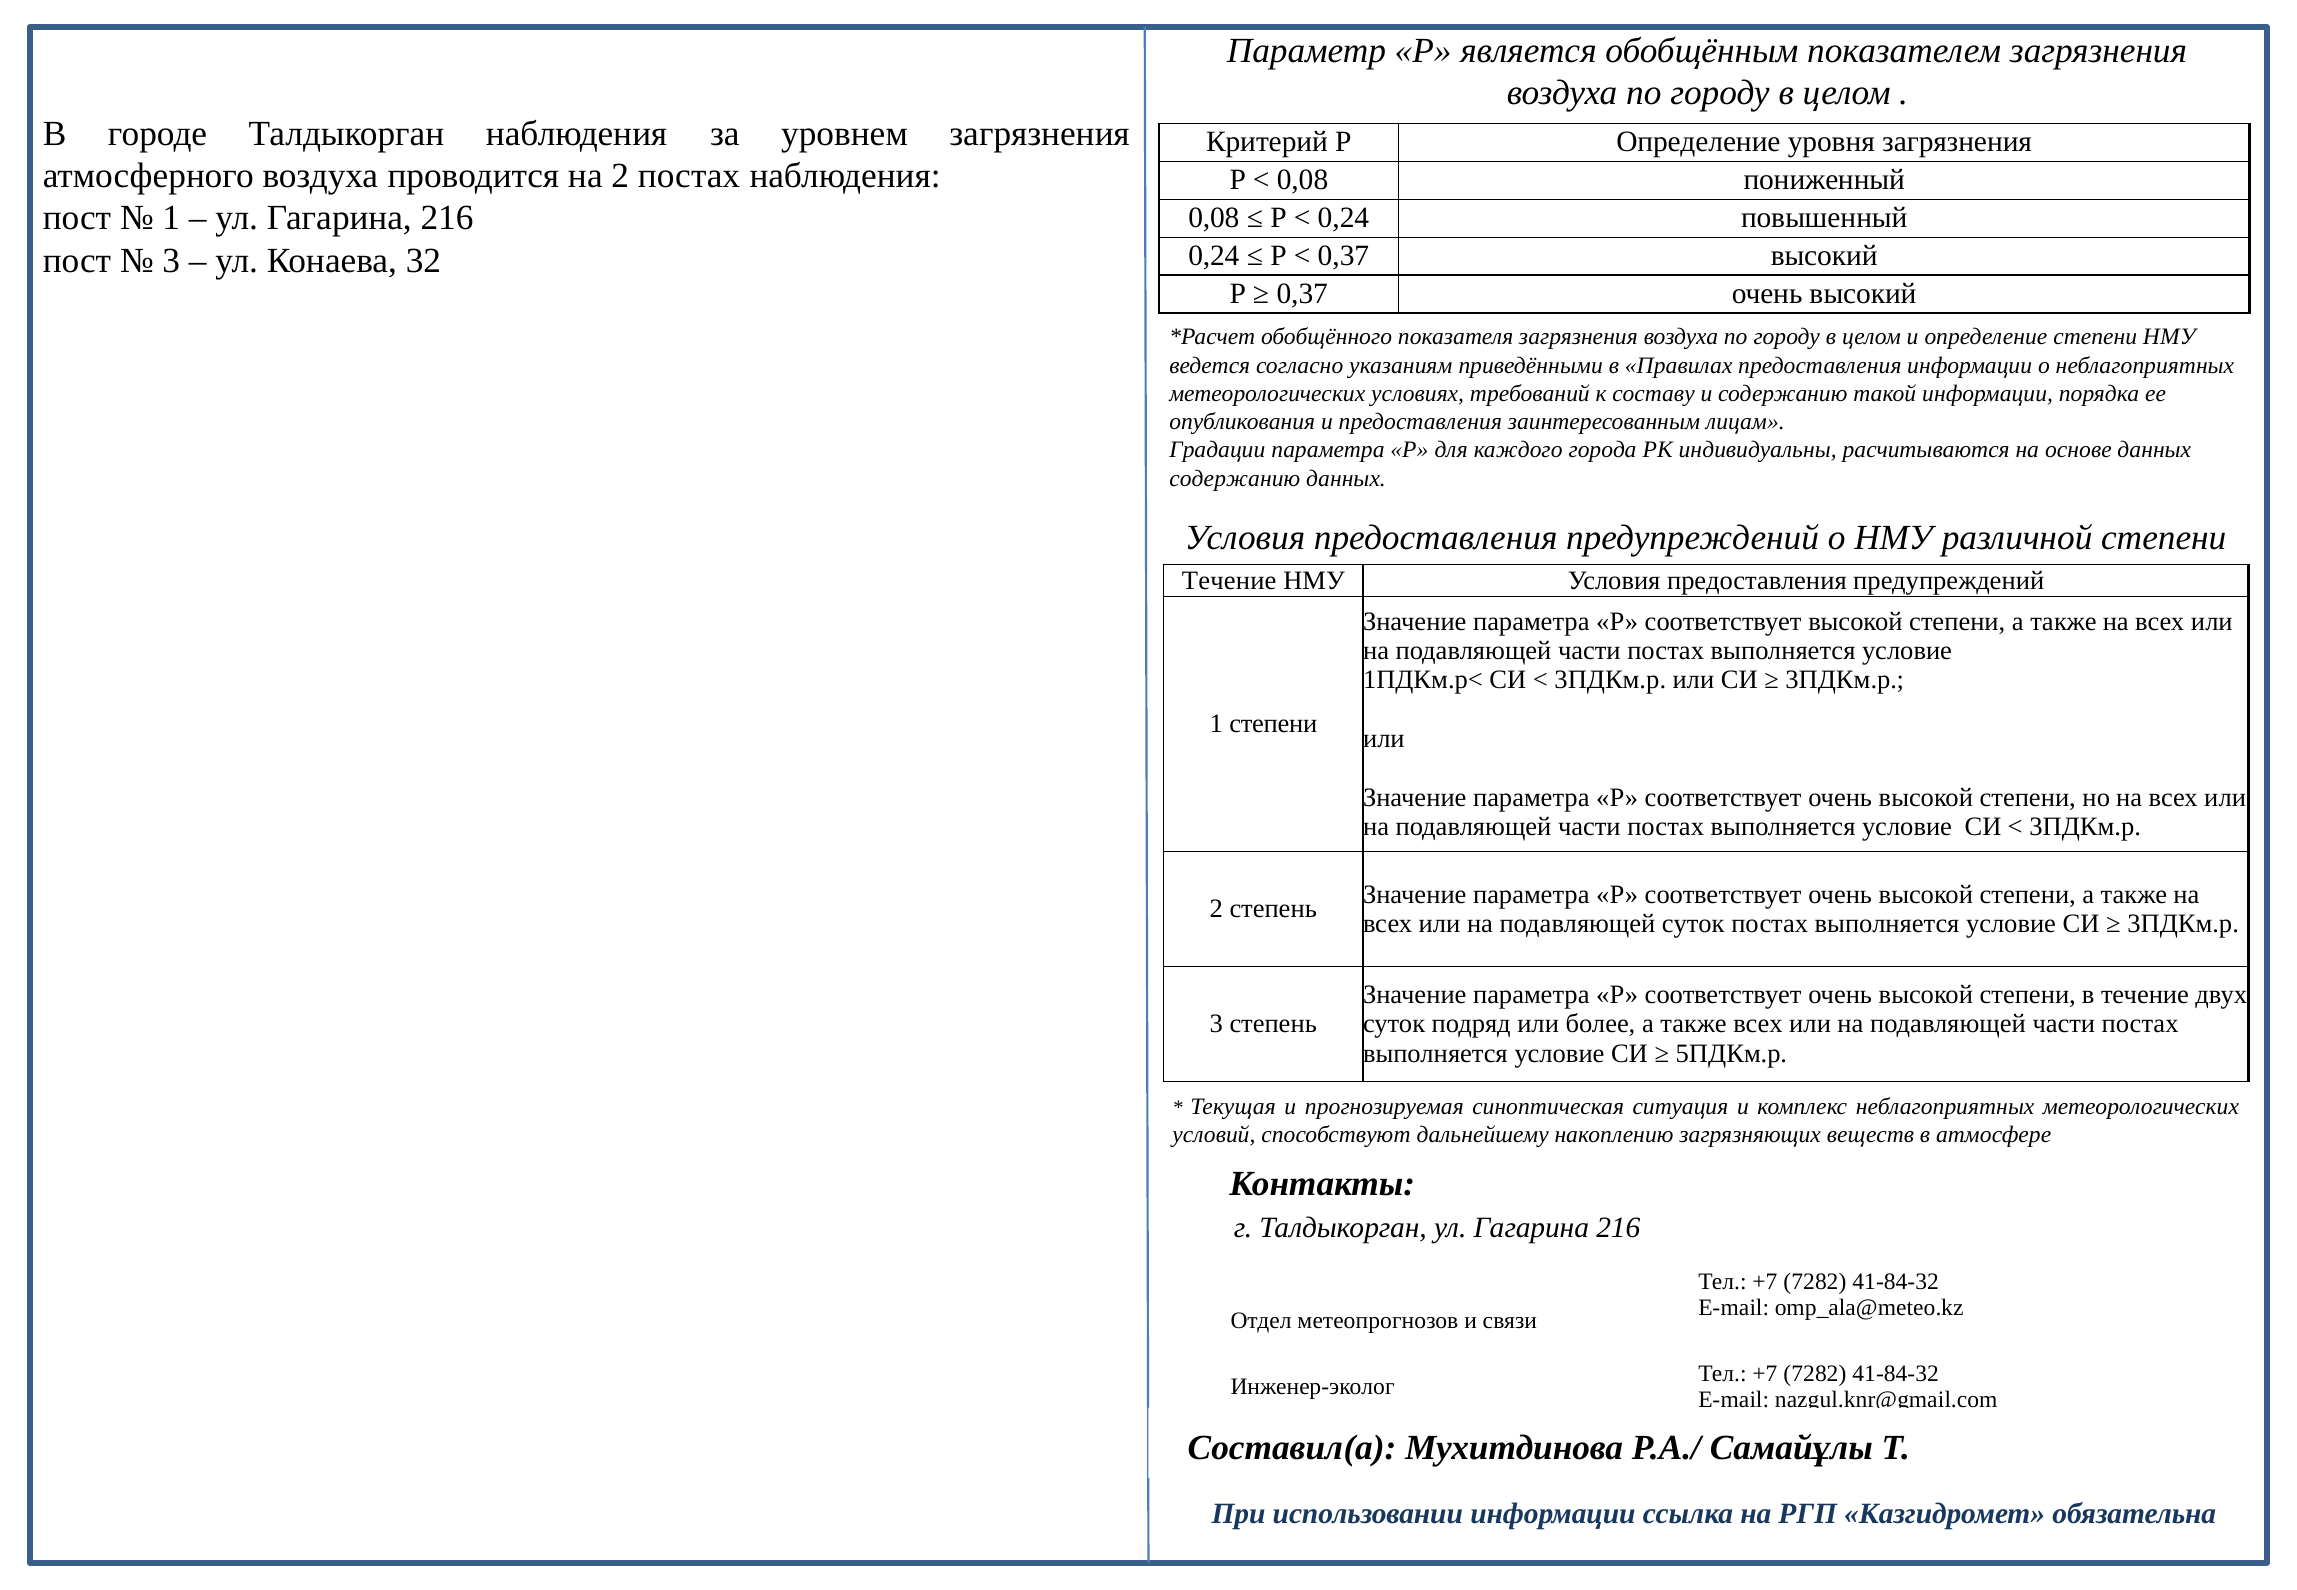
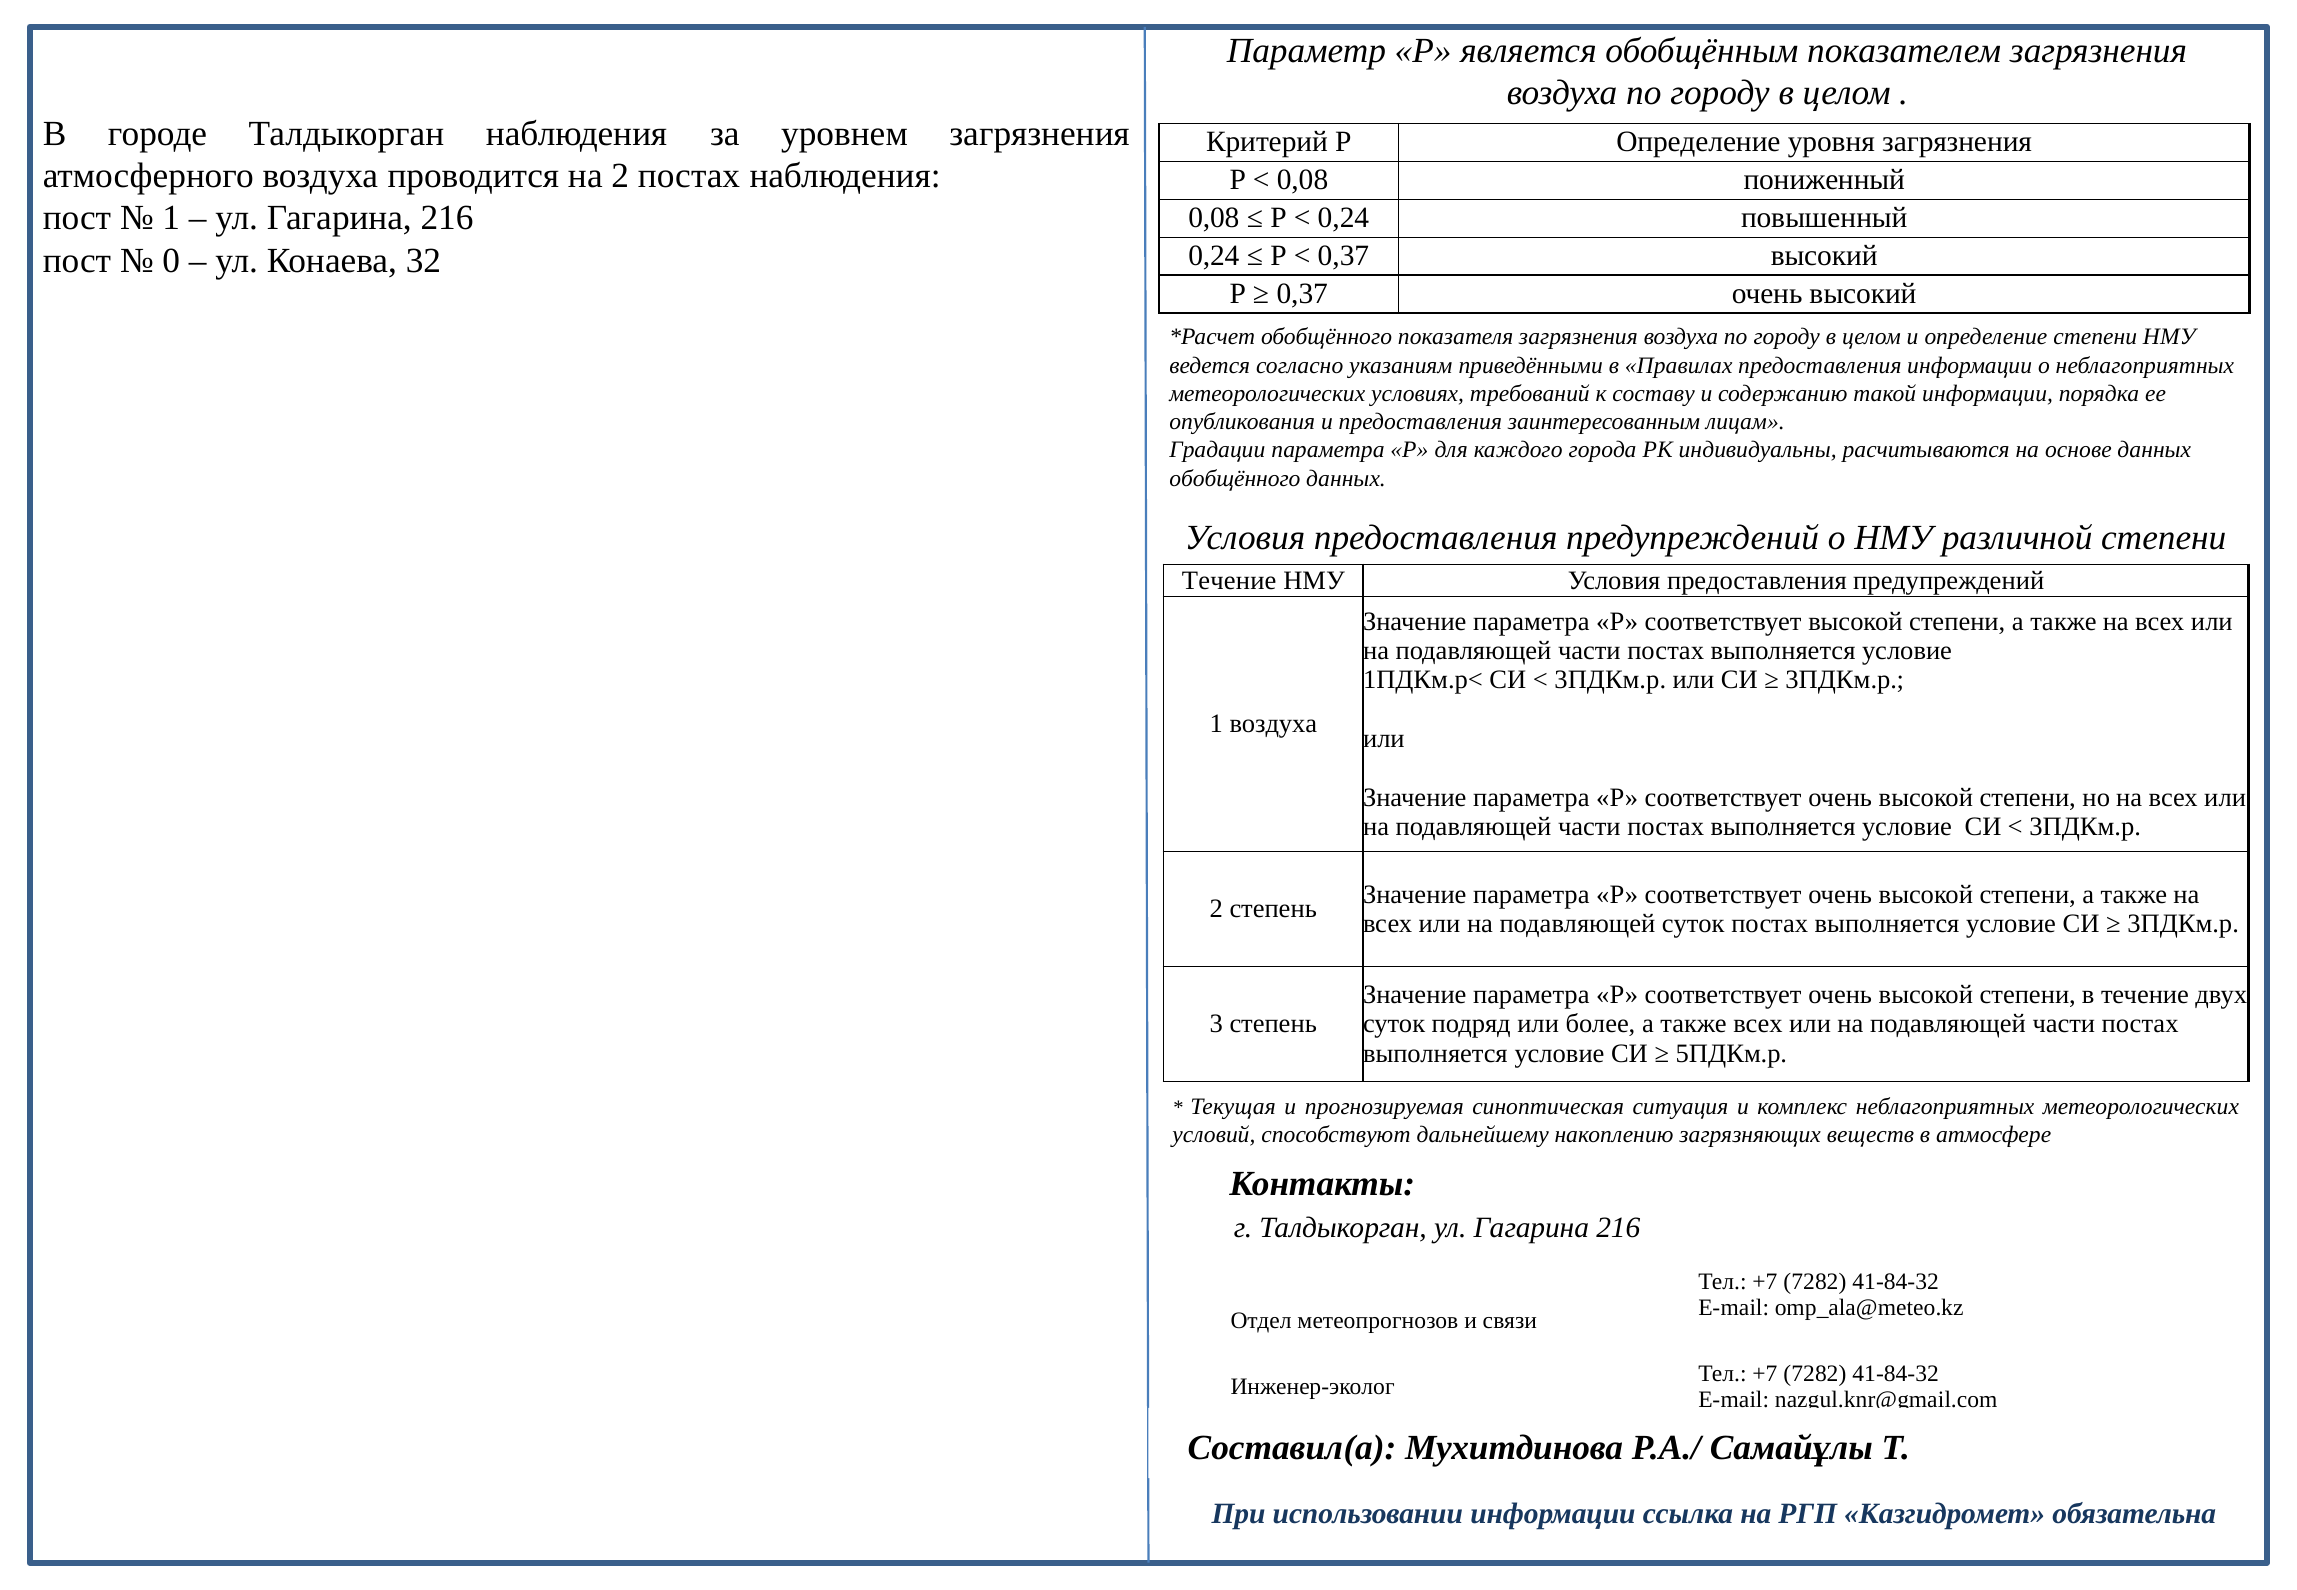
3 at (171, 261): 3 -> 0
содержанию at (1235, 478): содержанию -> обобщённого
1 степени: степени -> воздуха
